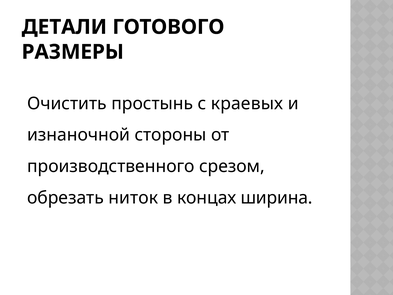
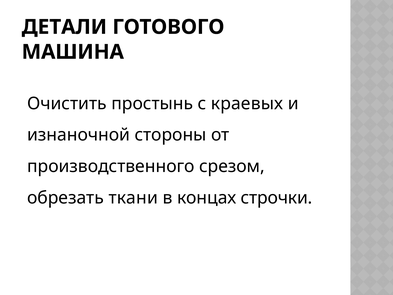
РАЗМЕРЫ: РАЗМЕРЫ -> МАШИНА
ниток: ниток -> ткани
ширина: ширина -> строчки
